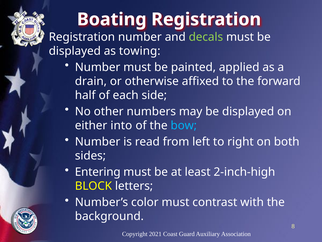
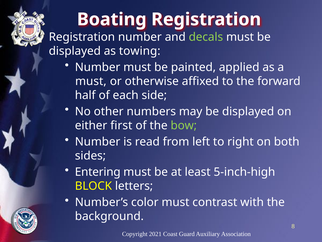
drain at (91, 81): drain -> must
into: into -> first
bow colour: light blue -> light green
2-inch-high: 2-inch-high -> 5-inch-high
